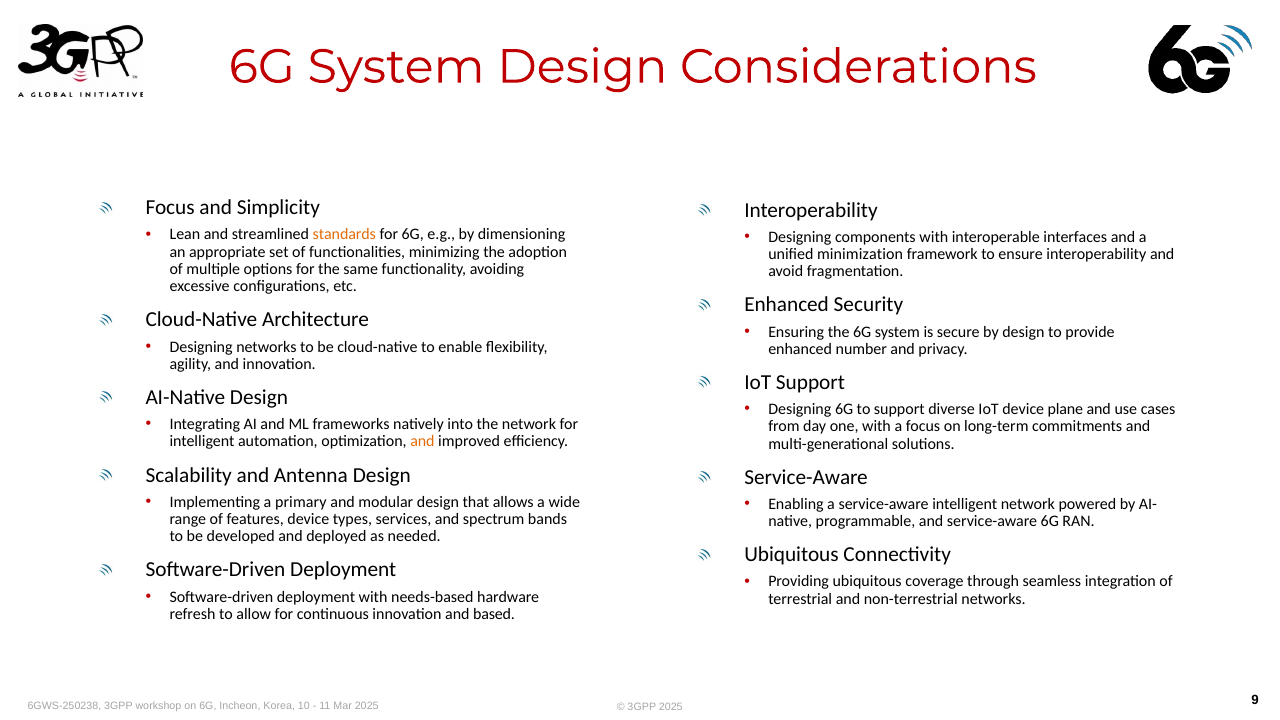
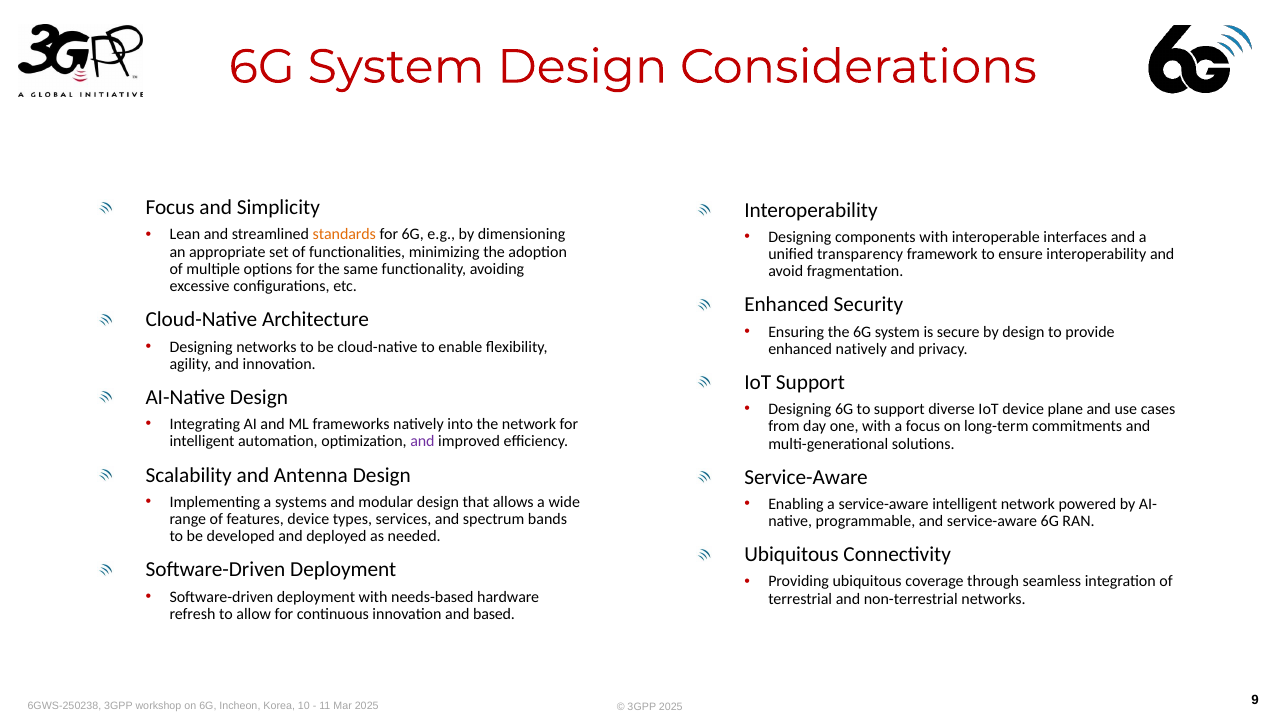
minimization: minimization -> transparency
enhanced number: number -> natively
and at (422, 442) colour: orange -> purple
primary: primary -> systems
